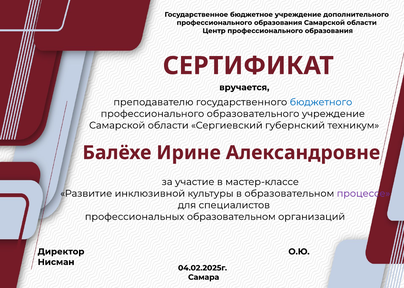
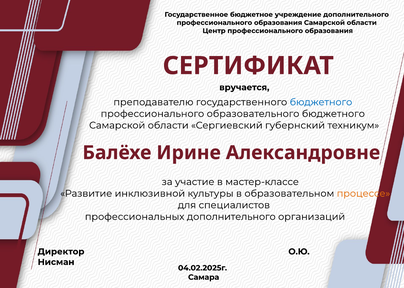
образовательного учреждение: учреждение -> бюджетного
процессе colour: purple -> orange
профессиональных образовательном: образовательном -> дополнительного
